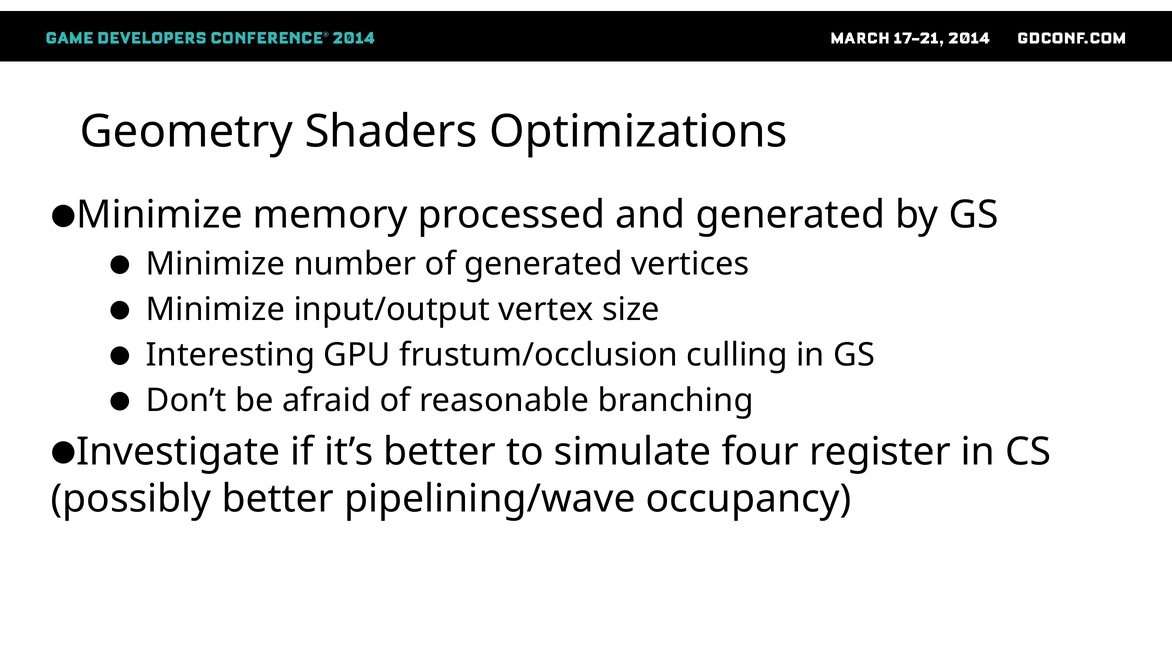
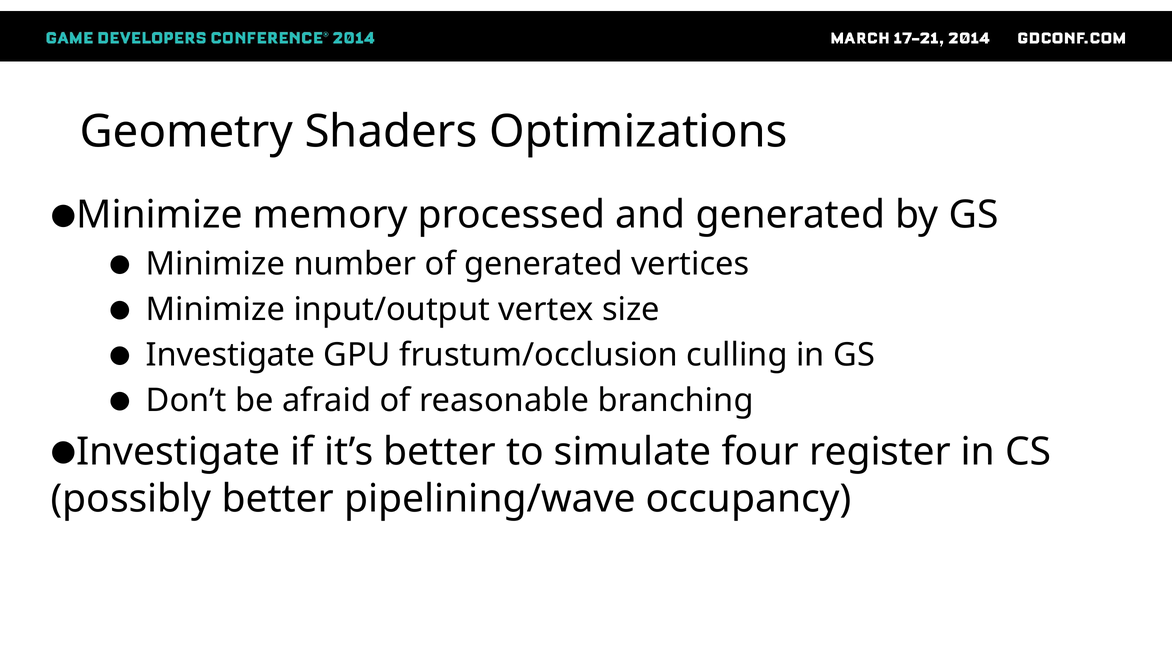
Interesting: Interesting -> Investigate
